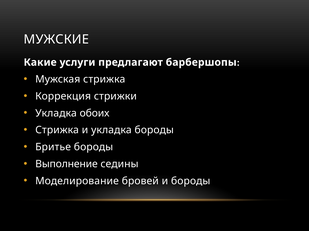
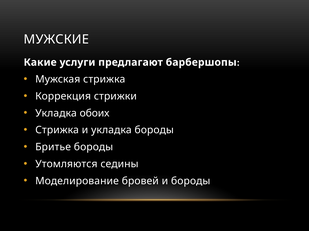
Выполнение: Выполнение -> Утомляются
